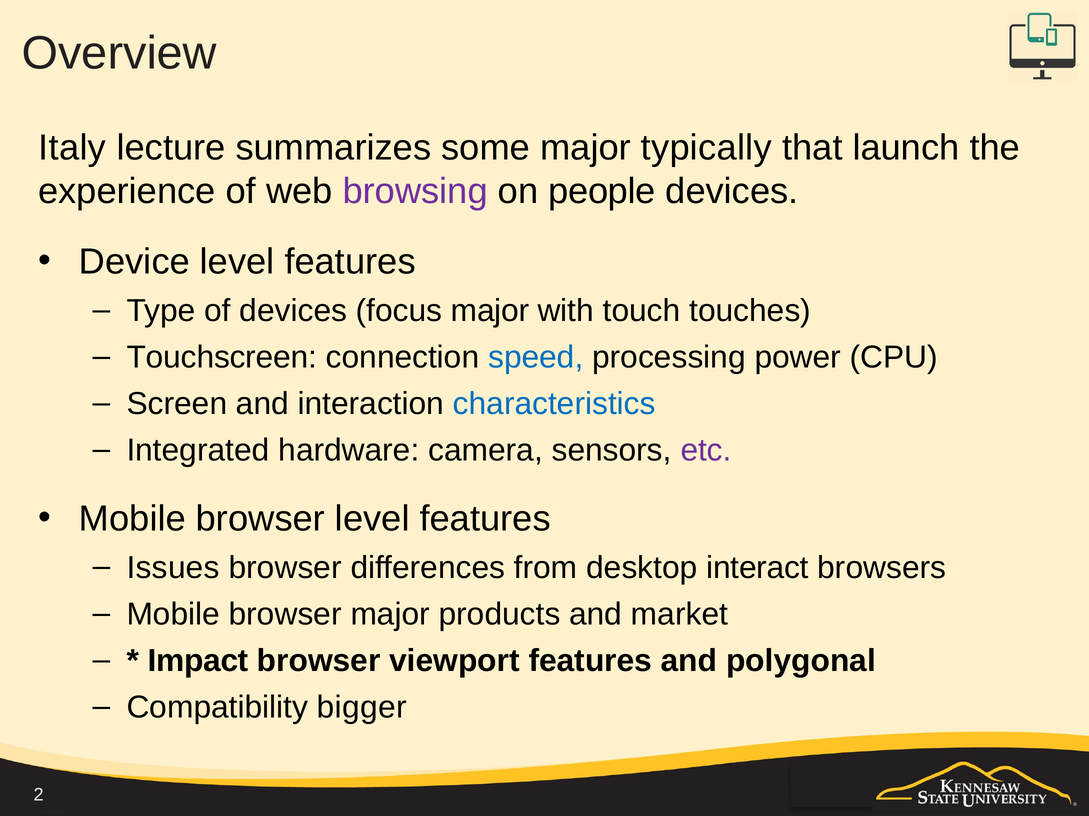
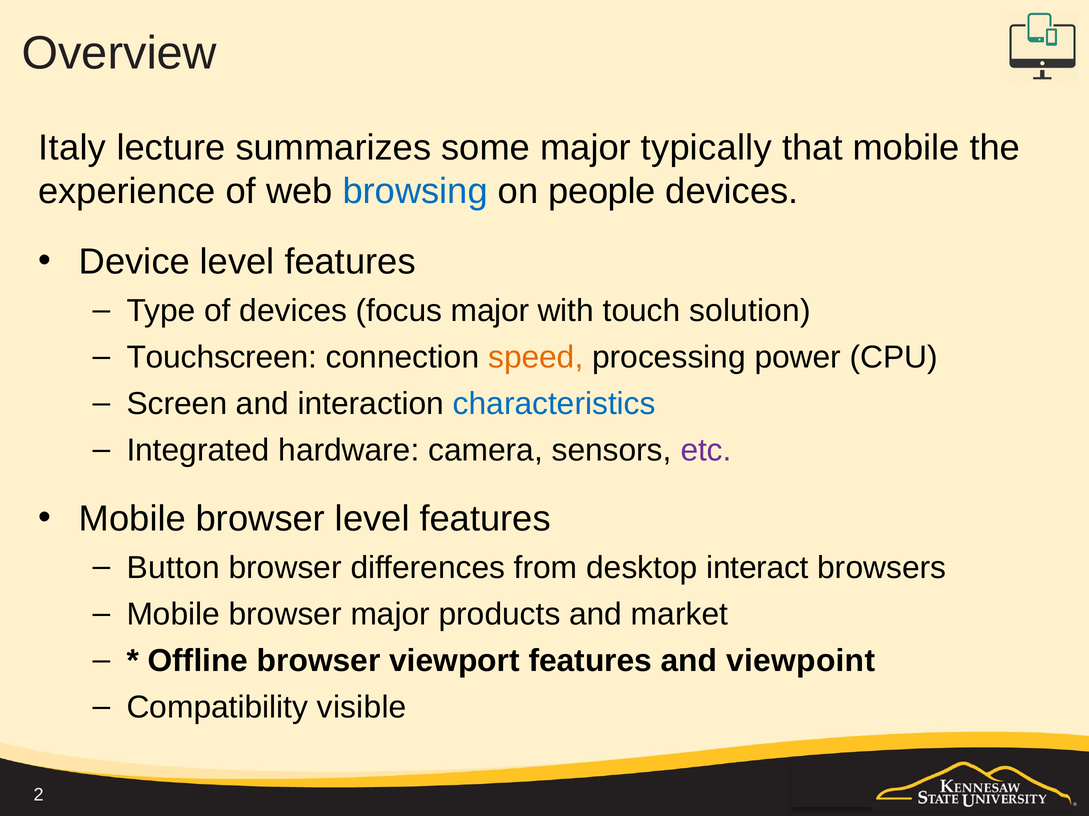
that launch: launch -> mobile
browsing colour: purple -> blue
touches: touches -> solution
speed colour: blue -> orange
Issues: Issues -> Button
Impact: Impact -> Offline
polygonal: polygonal -> viewpoint
bigger: bigger -> visible
